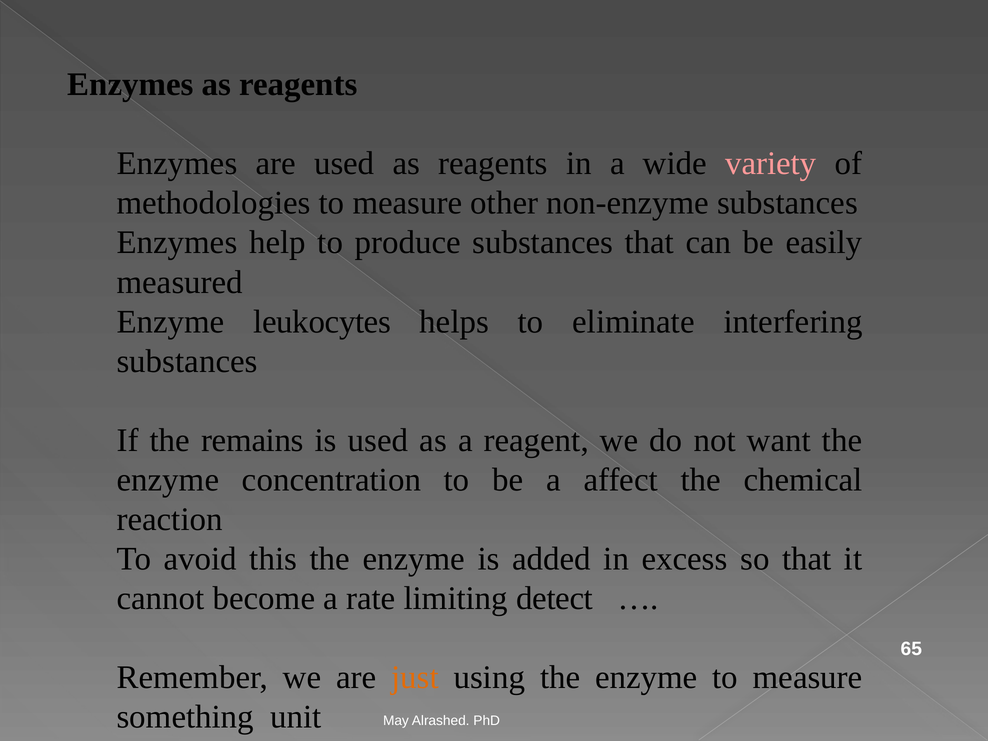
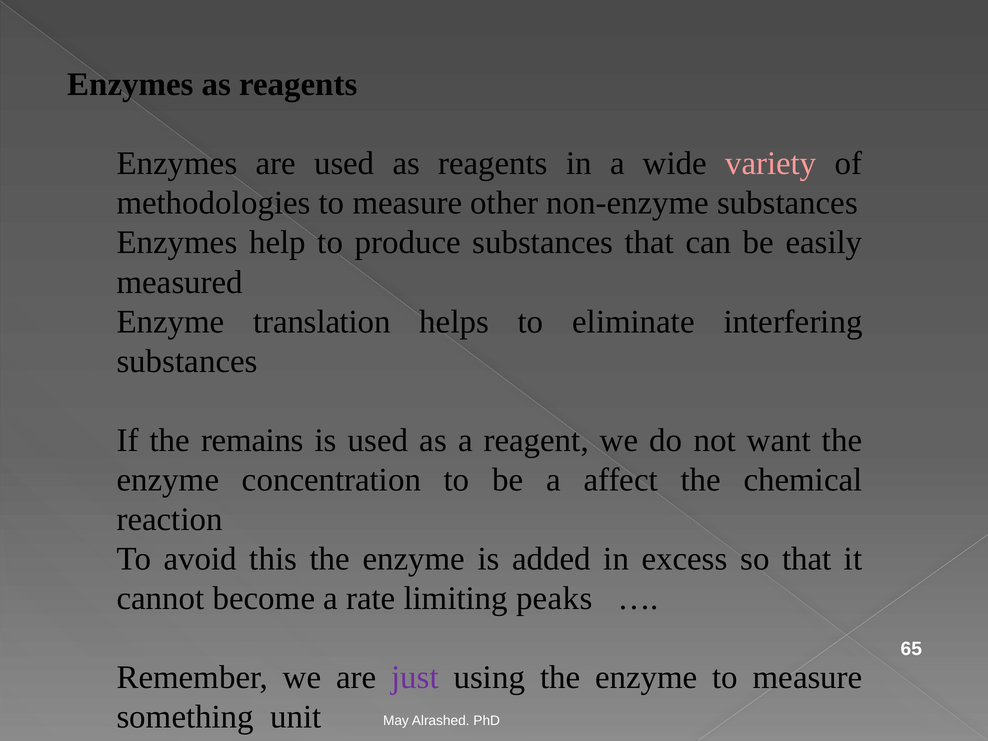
leukocytes: leukocytes -> translation
detect: detect -> peaks
just colour: orange -> purple
